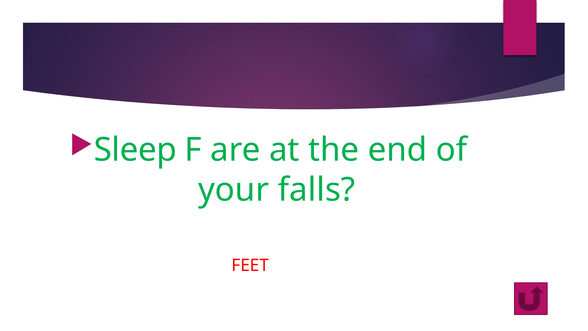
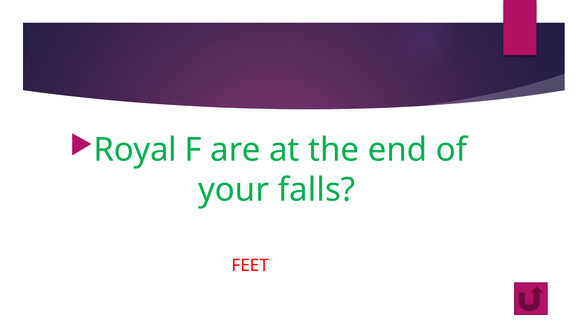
Sleep: Sleep -> Royal
